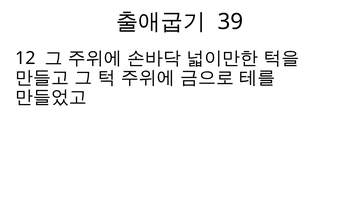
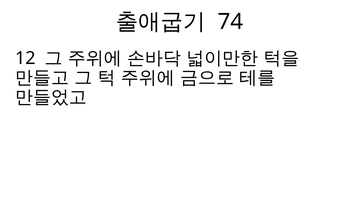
39: 39 -> 74
